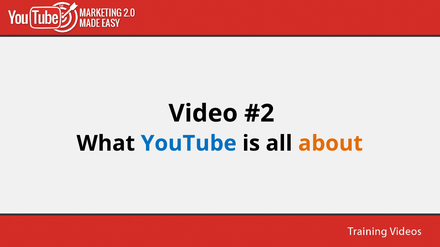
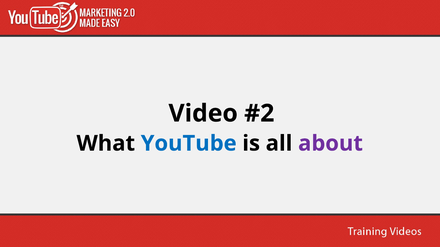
about colour: orange -> purple
